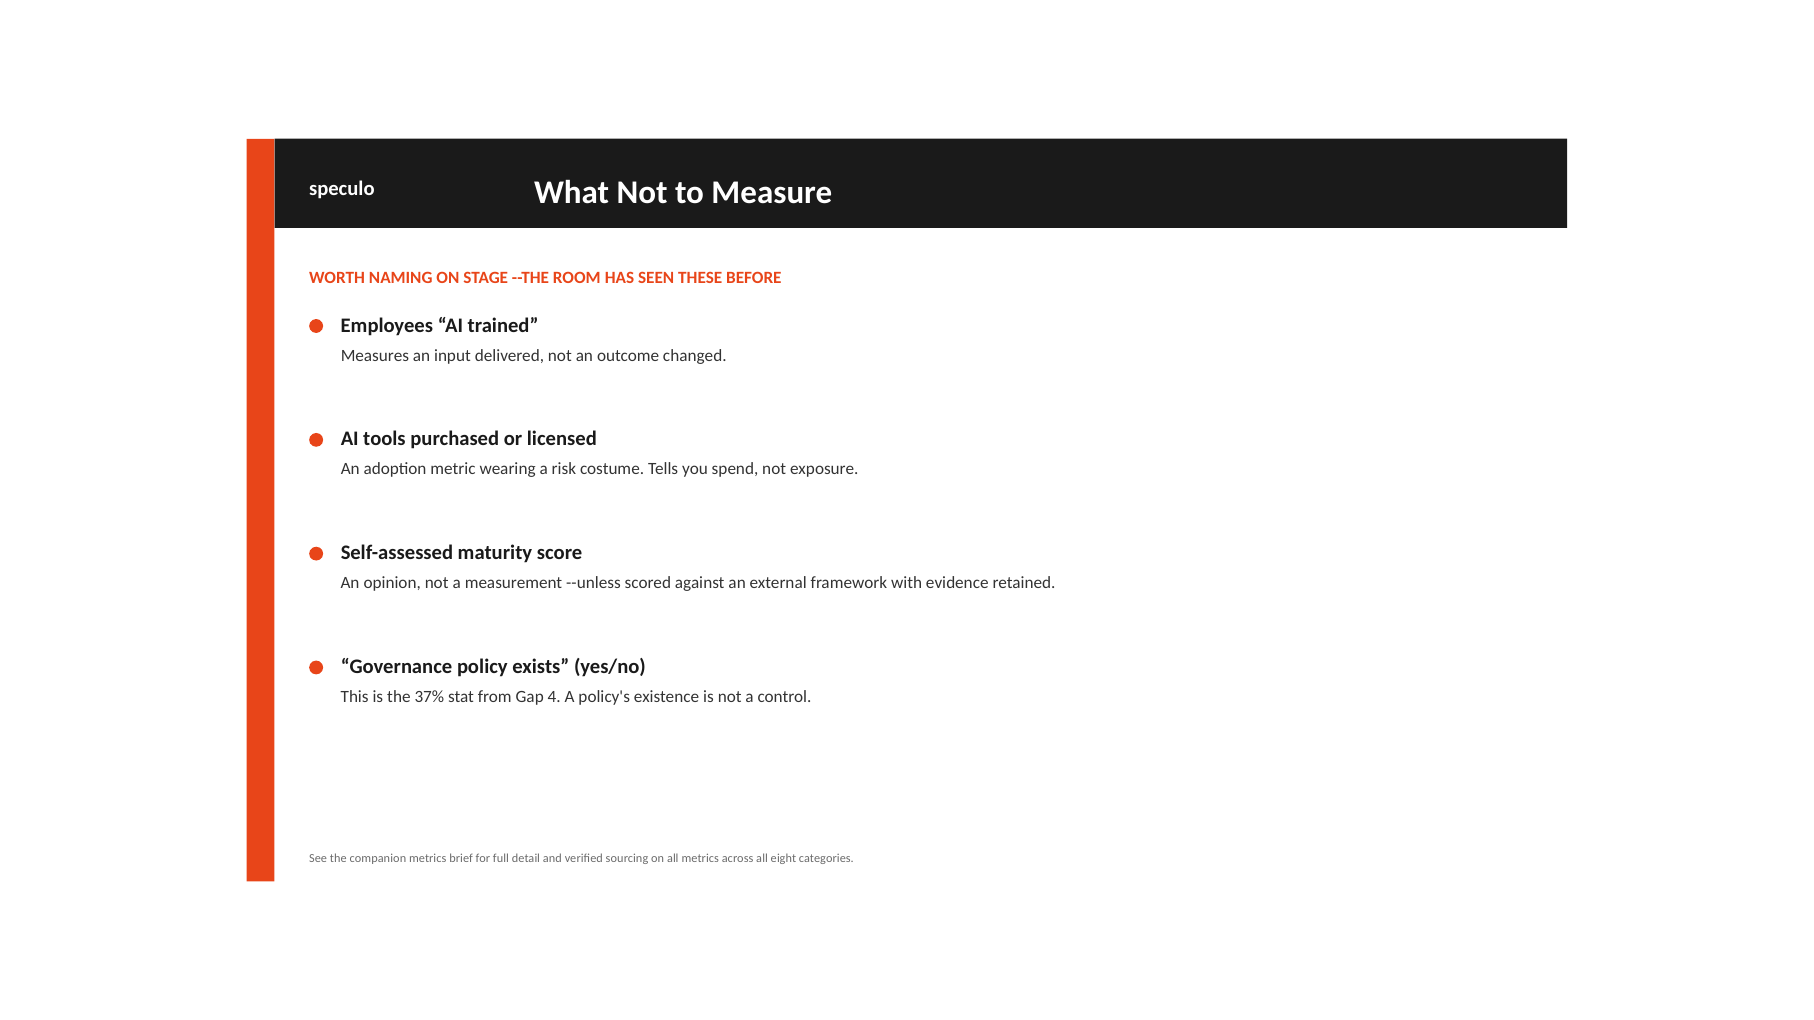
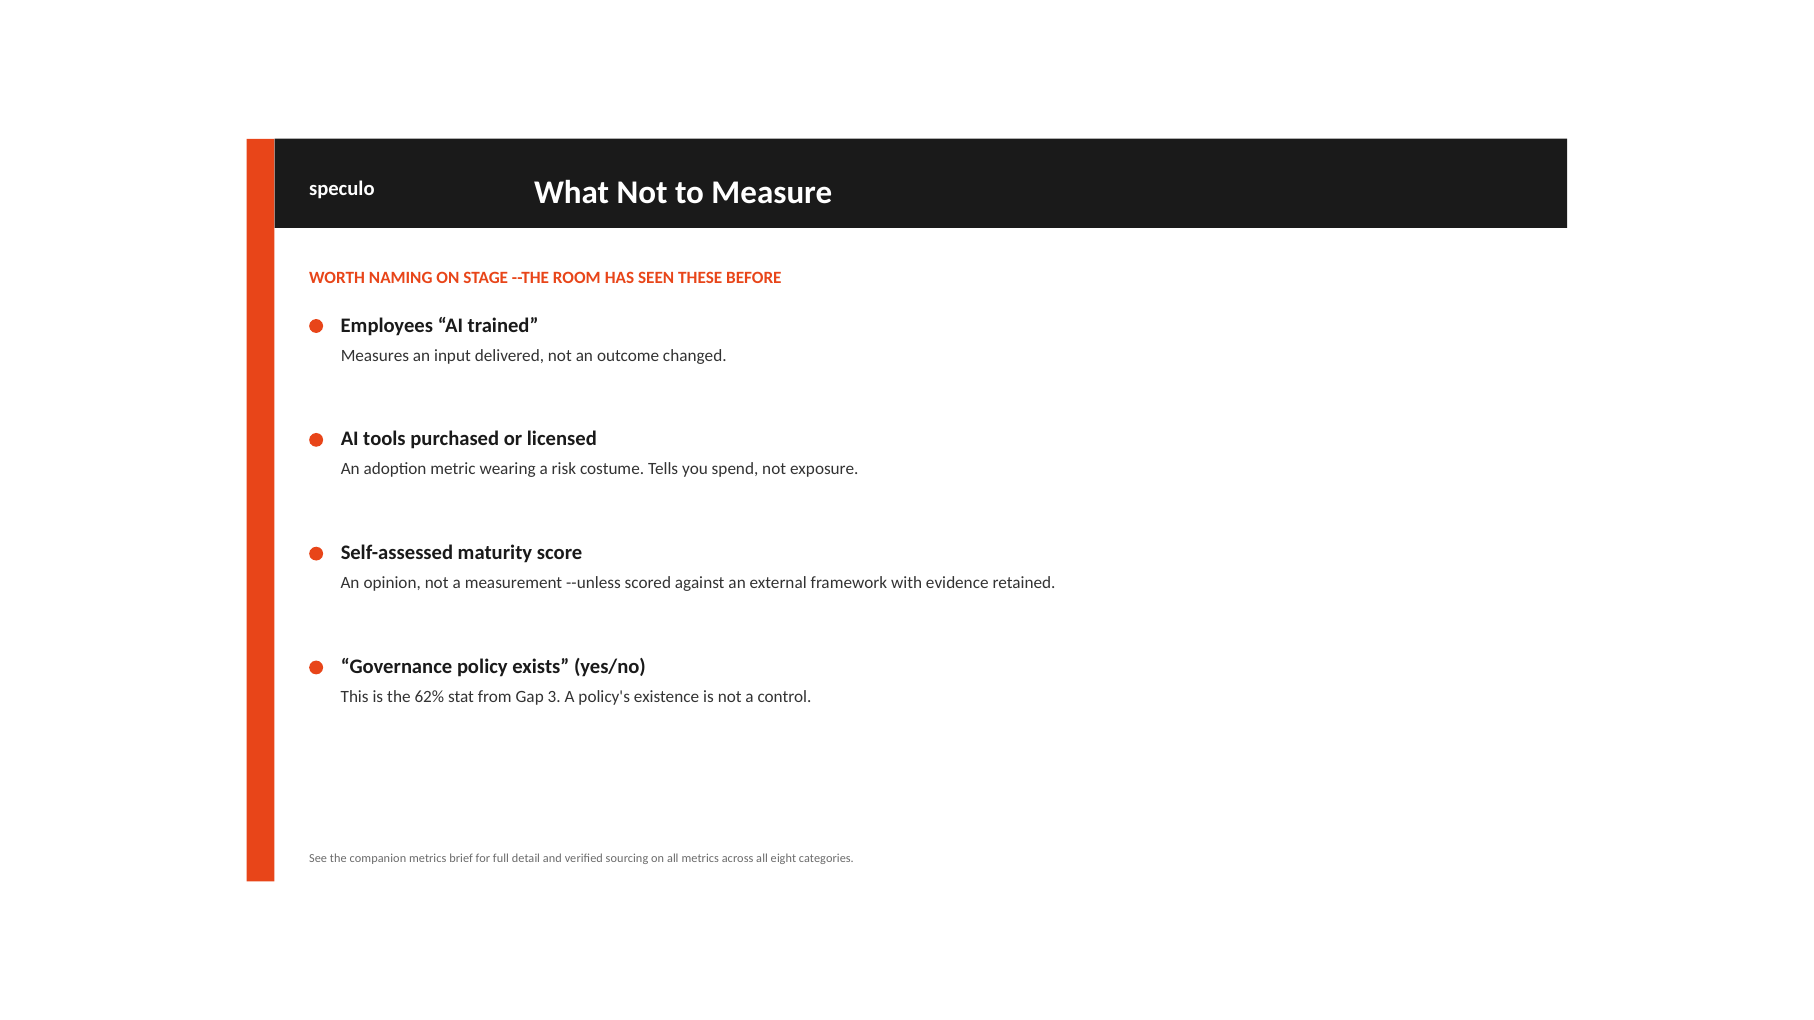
37%: 37% -> 62%
4: 4 -> 3
